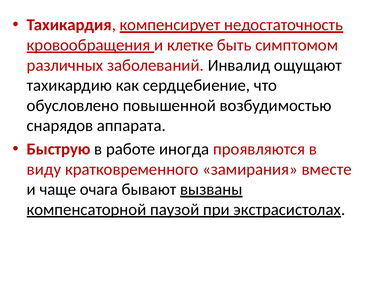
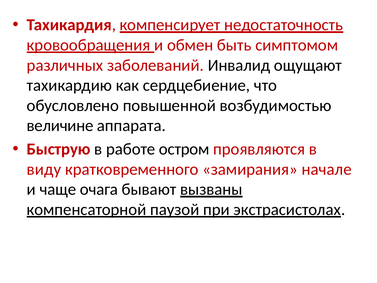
клетке: клетке -> обмен
снарядов: снарядов -> величине
иногда: иногда -> остром
вместе: вместе -> начале
